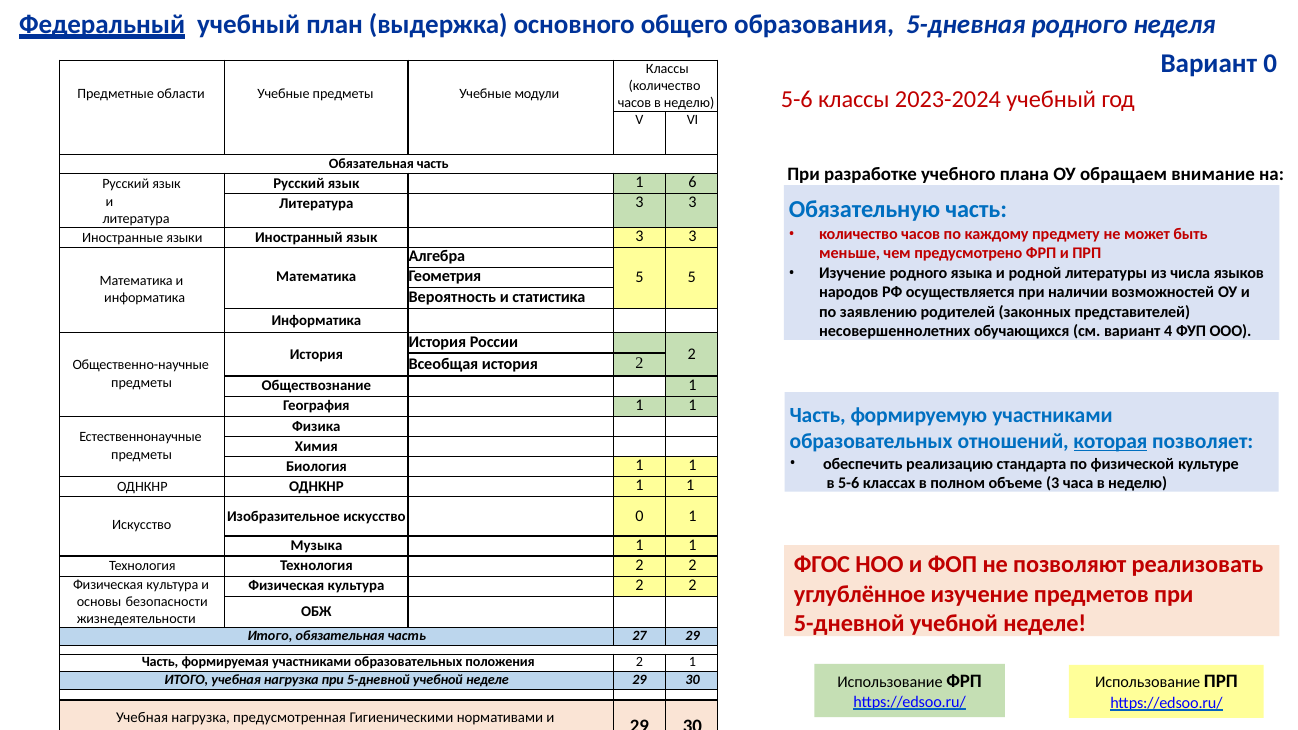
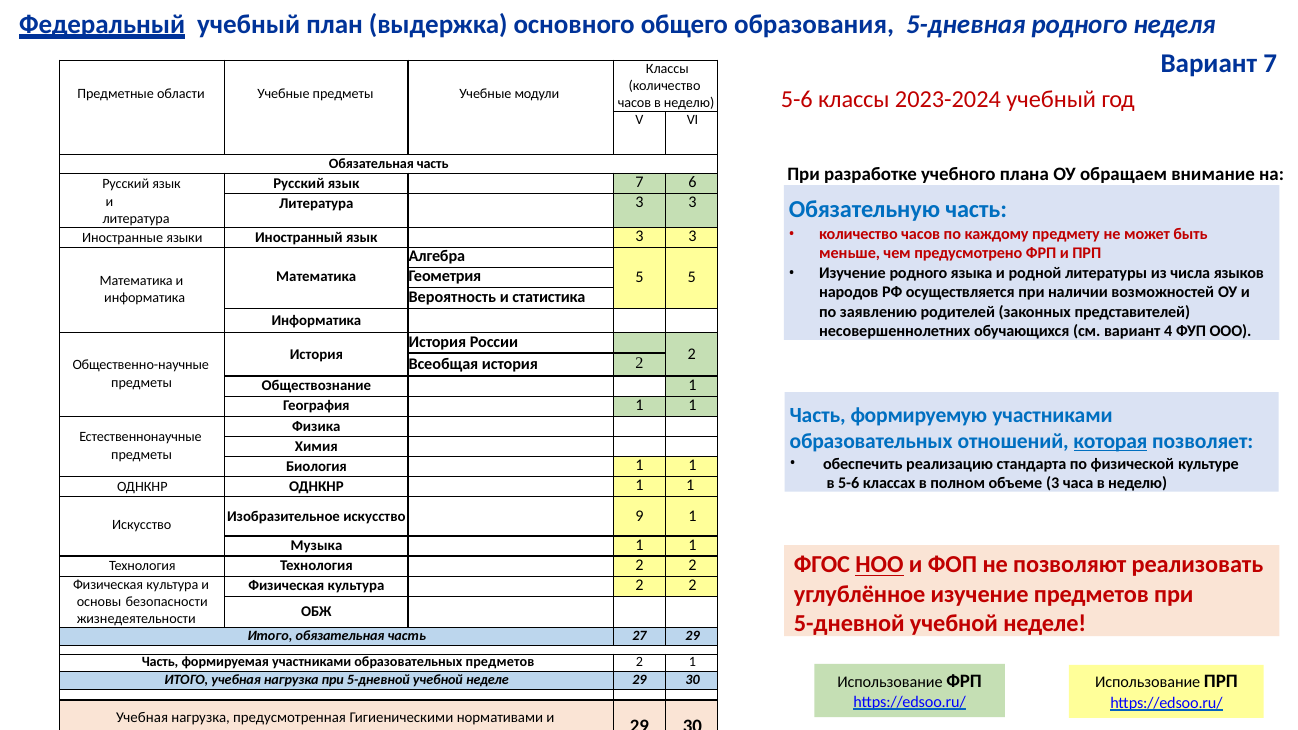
Вариант 0: 0 -> 7
язык 1: 1 -> 7
искусство 0: 0 -> 9
НОО underline: none -> present
образовательных положения: положения -> предметов
